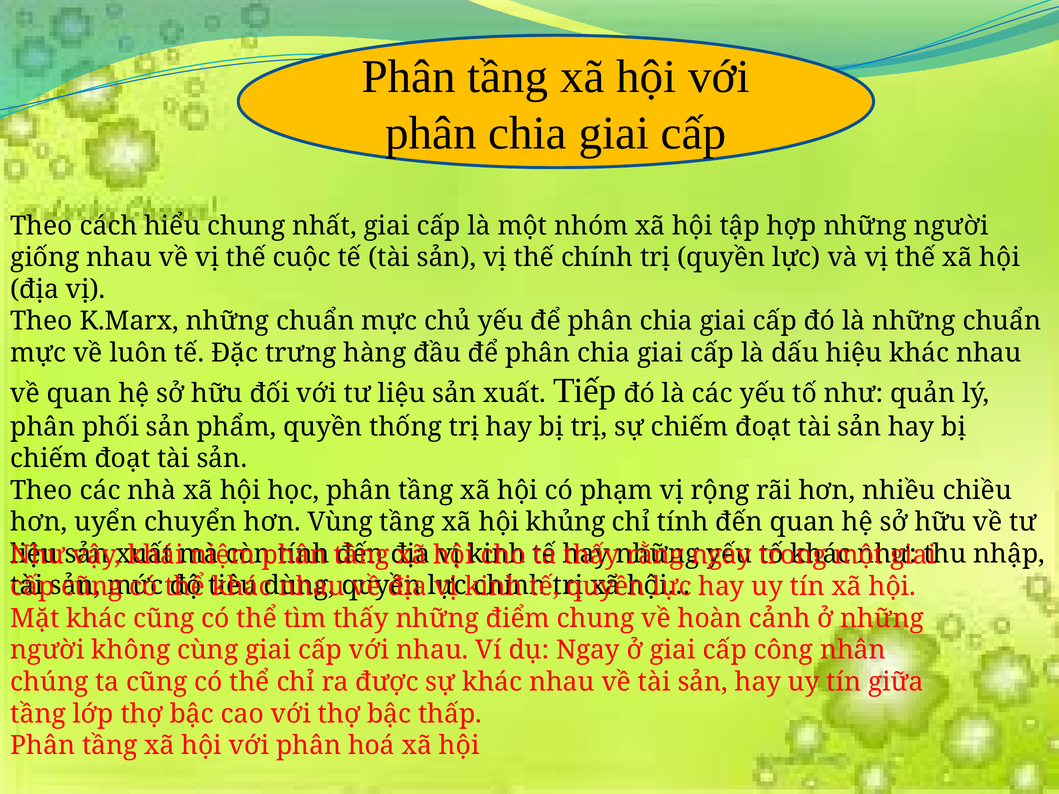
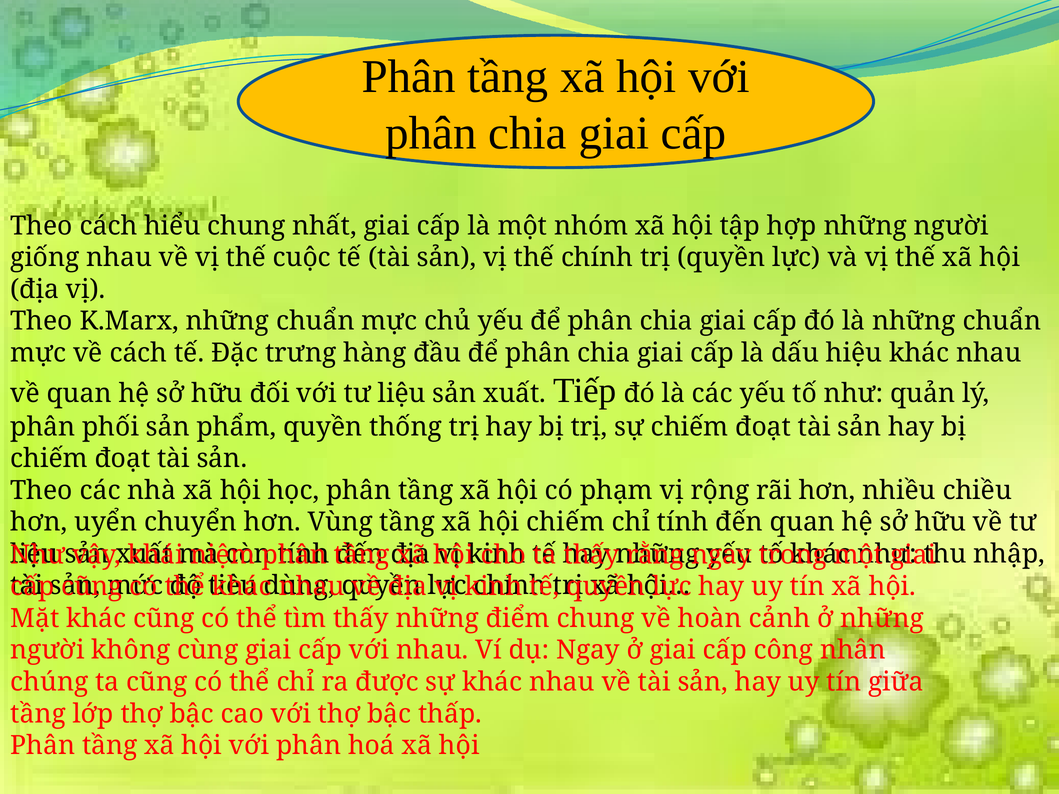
về luôn: luôn -> cách
hội khủng: khủng -> chiếm
